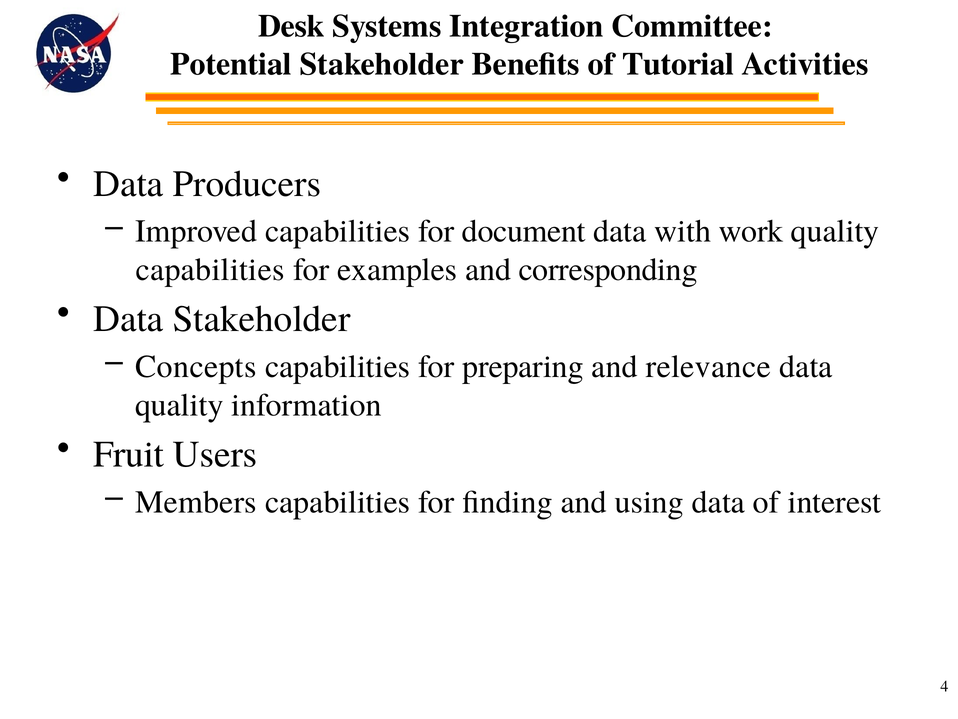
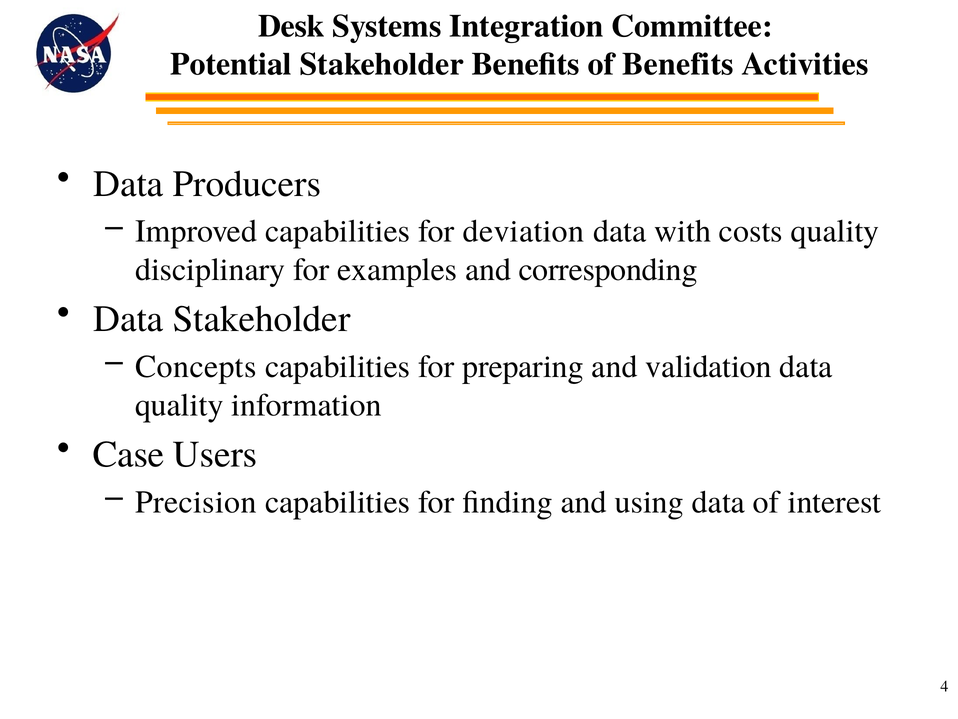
of Tutorial: Tutorial -> Benefits
document: document -> deviation
work: work -> costs
capabilities at (210, 270): capabilities -> disciplinary
relevance: relevance -> validation
Fruit: Fruit -> Case
Members: Members -> Precision
